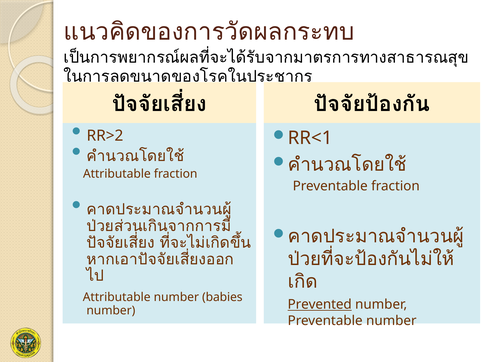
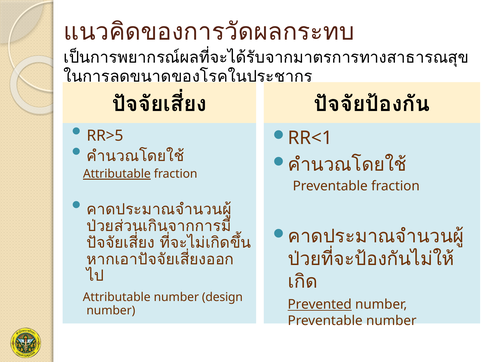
RR>2: RR>2 -> RR>5
Attributable at (117, 174) underline: none -> present
babies: babies -> design
